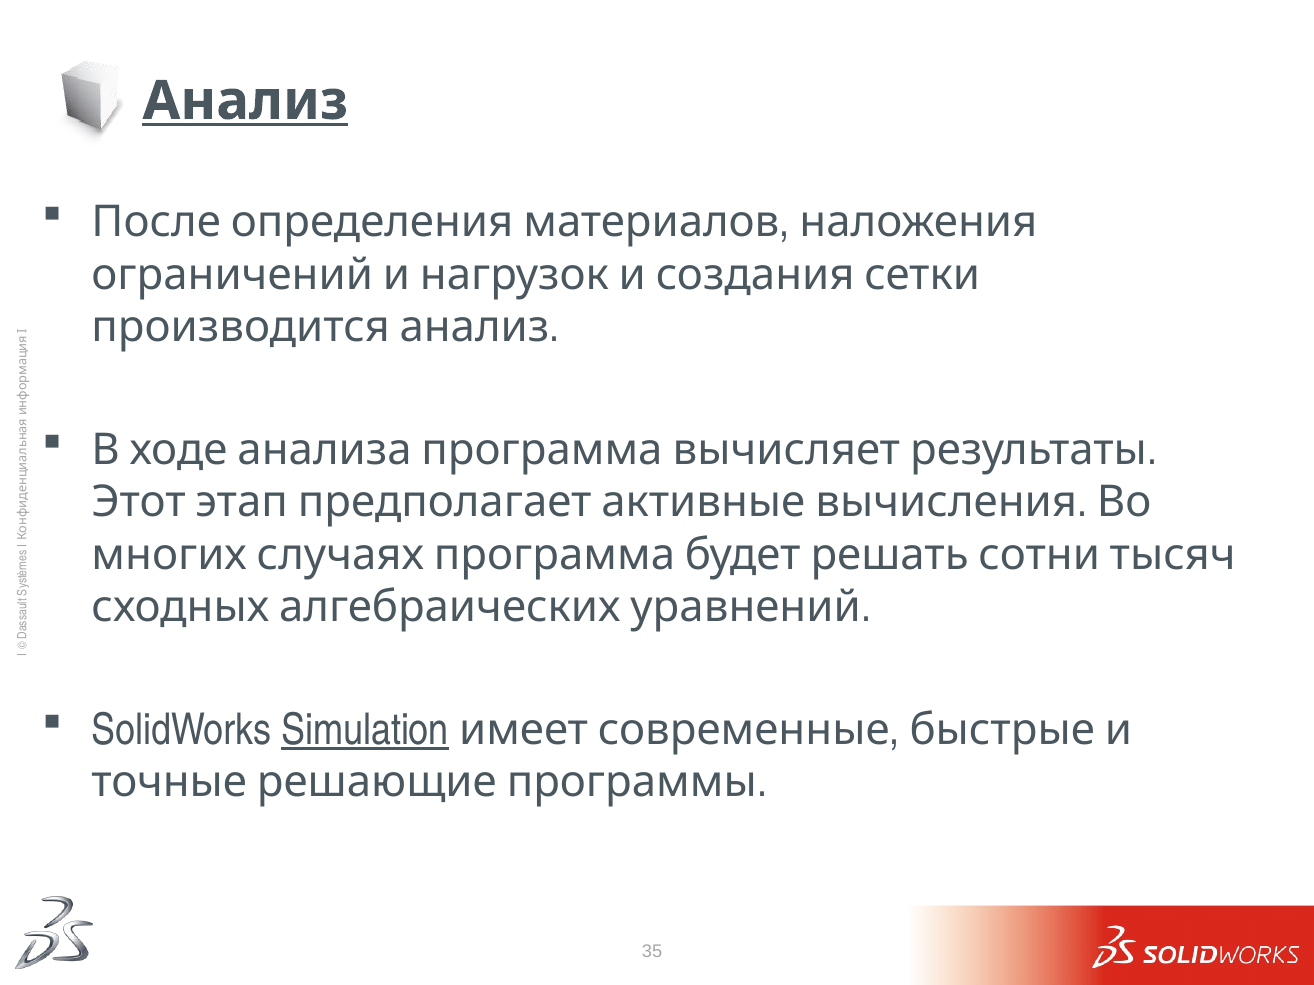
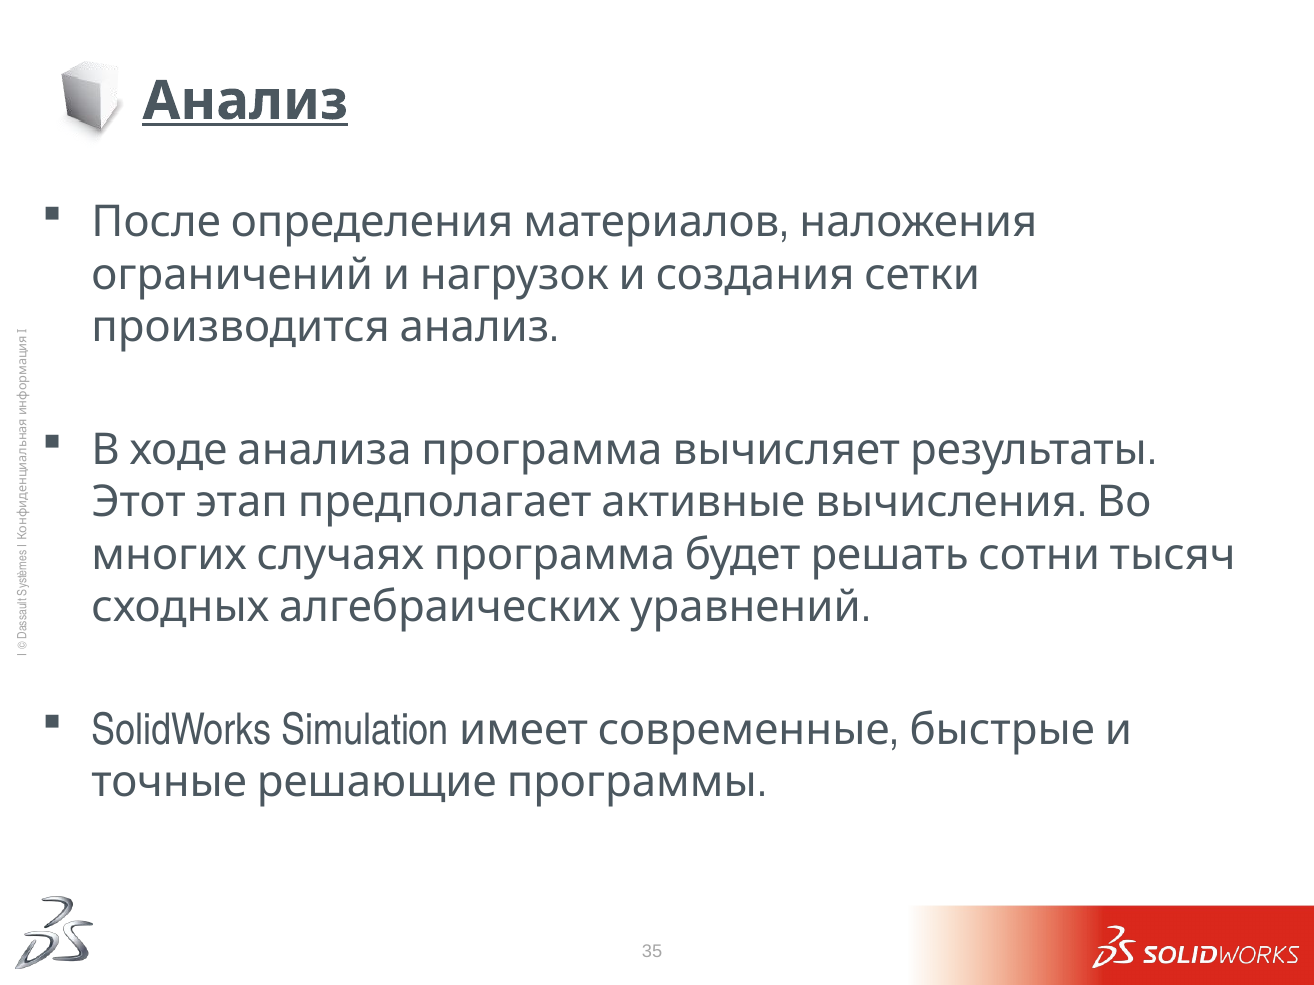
Simulation underline: present -> none
